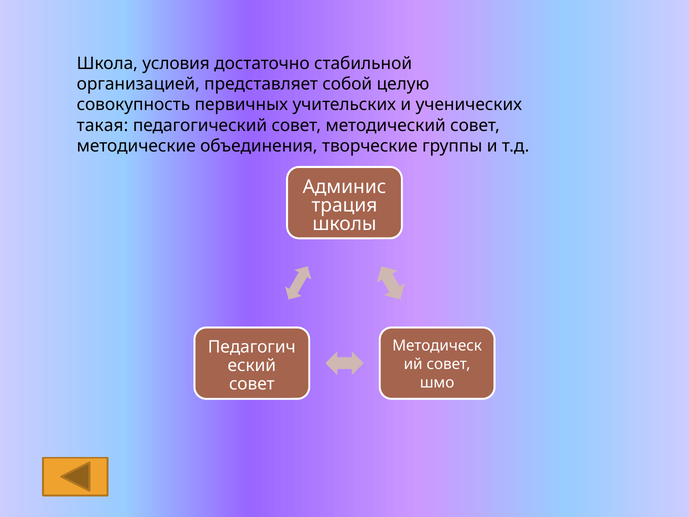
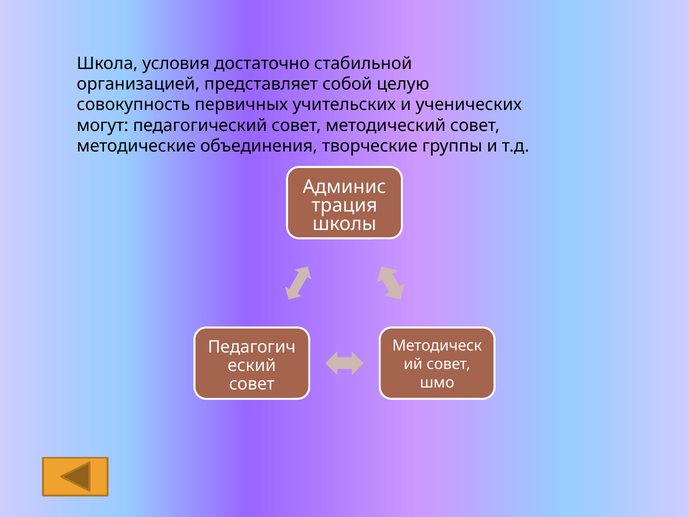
такая: такая -> могут
